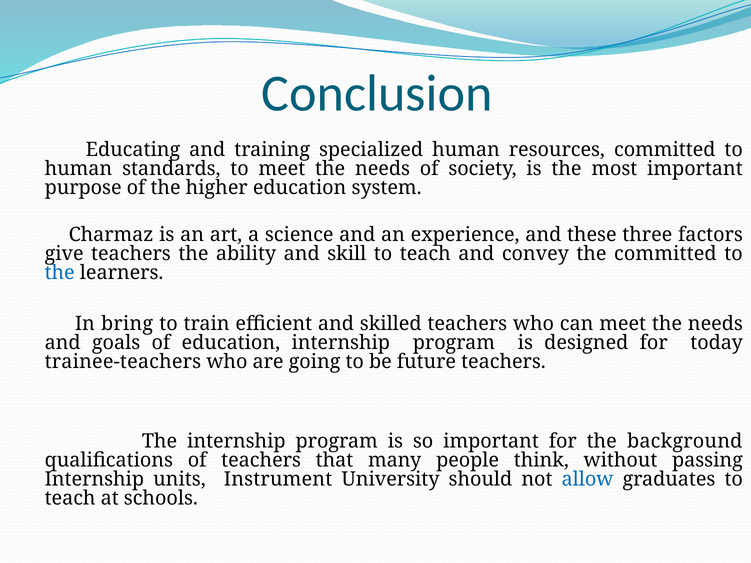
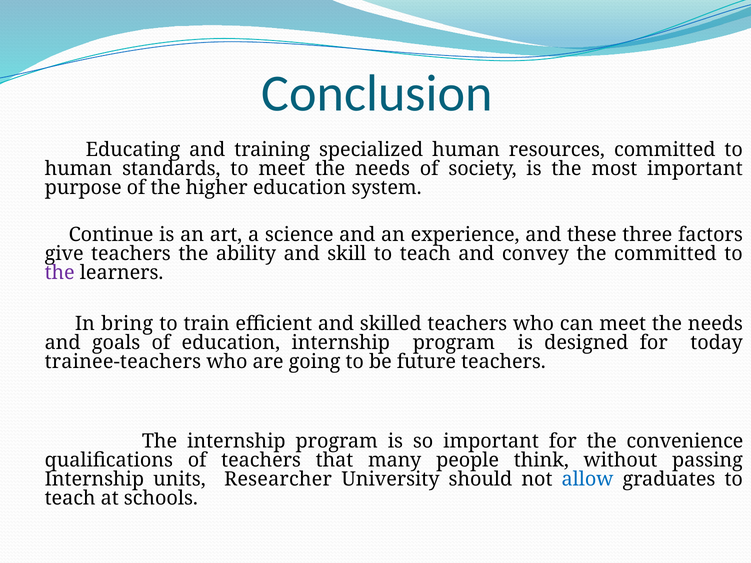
Charmaz: Charmaz -> Continue
the at (60, 273) colour: blue -> purple
background: background -> convenience
Instrument: Instrument -> Researcher
